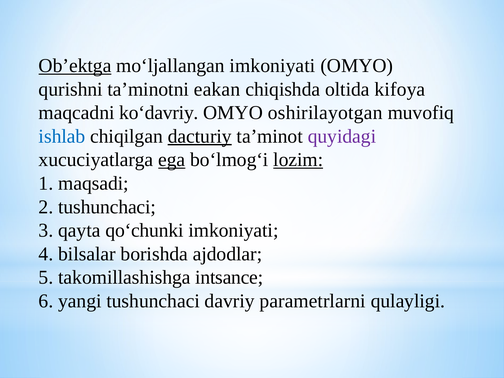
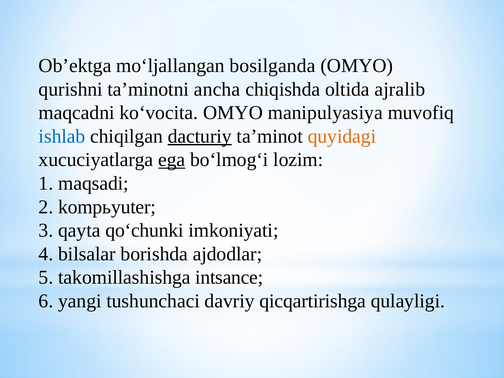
Ob’ektga underline: present -> none
mo‘ljallangan imkoniyati: imkoniyati -> bosilganda
eakan: eakan -> ancha
kifoya: kifoya -> ajralib
ko‘davriy: ko‘davriy -> ko‘vocita
oshirilayotgan: oshirilayotgan -> manipulyasiya
quyidagi colour: purple -> orange
lozim underline: present -> none
2 tushunchaci: tushunchaci -> kompьyuter
parametrlarni: parametrlarni -> qicqartirishga
